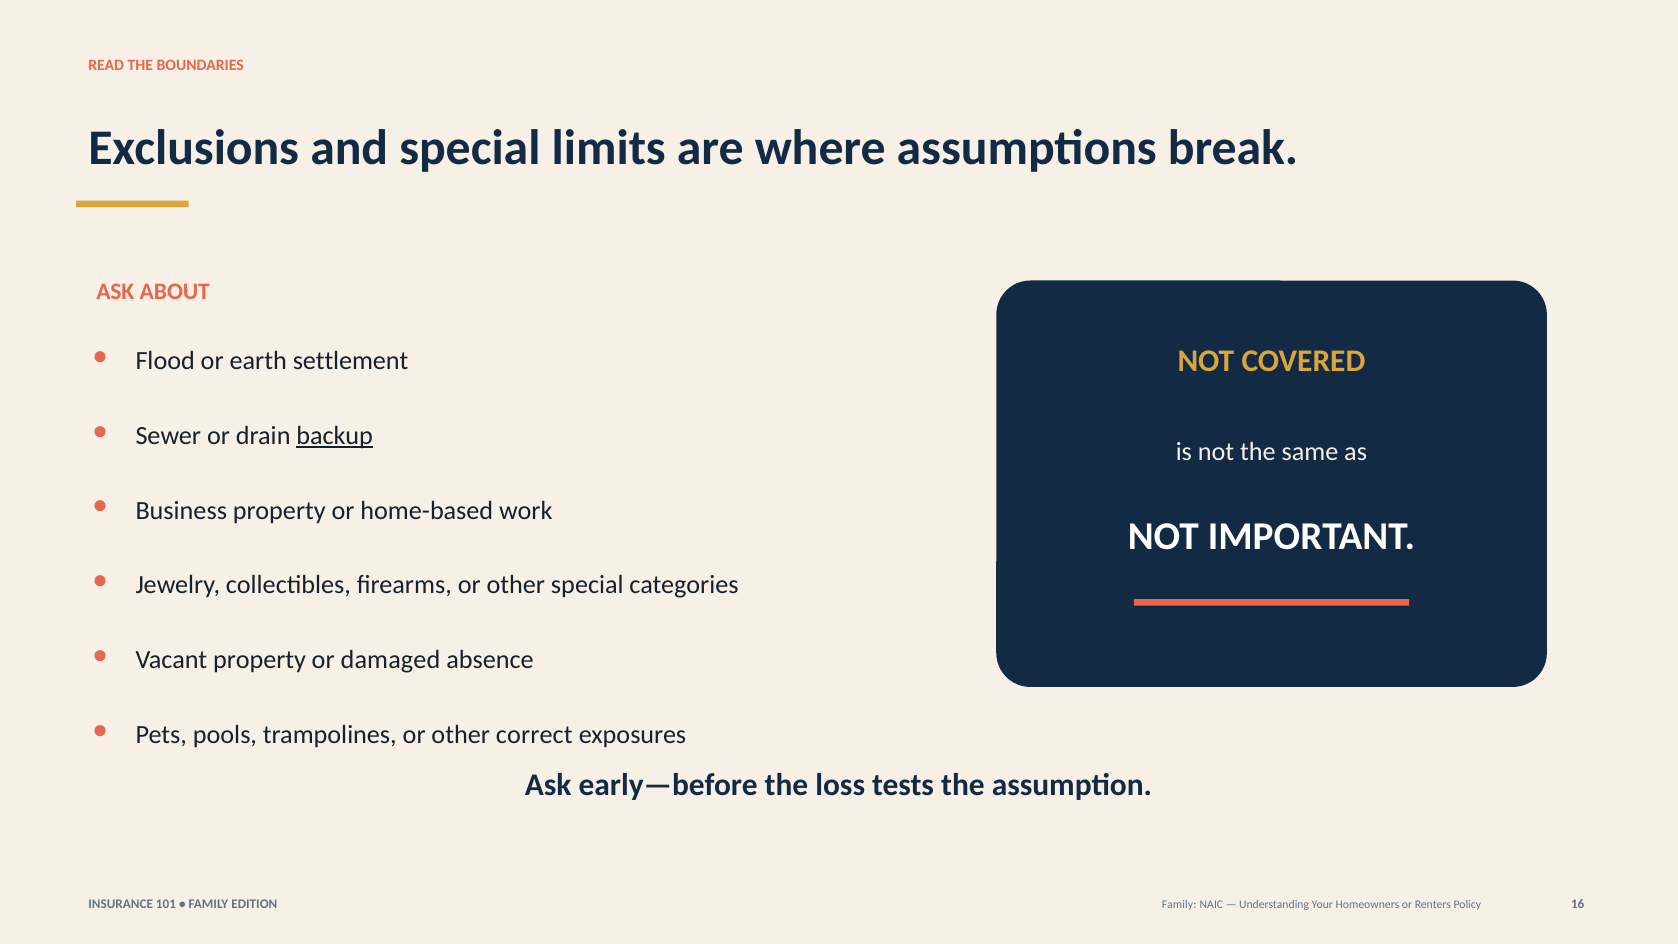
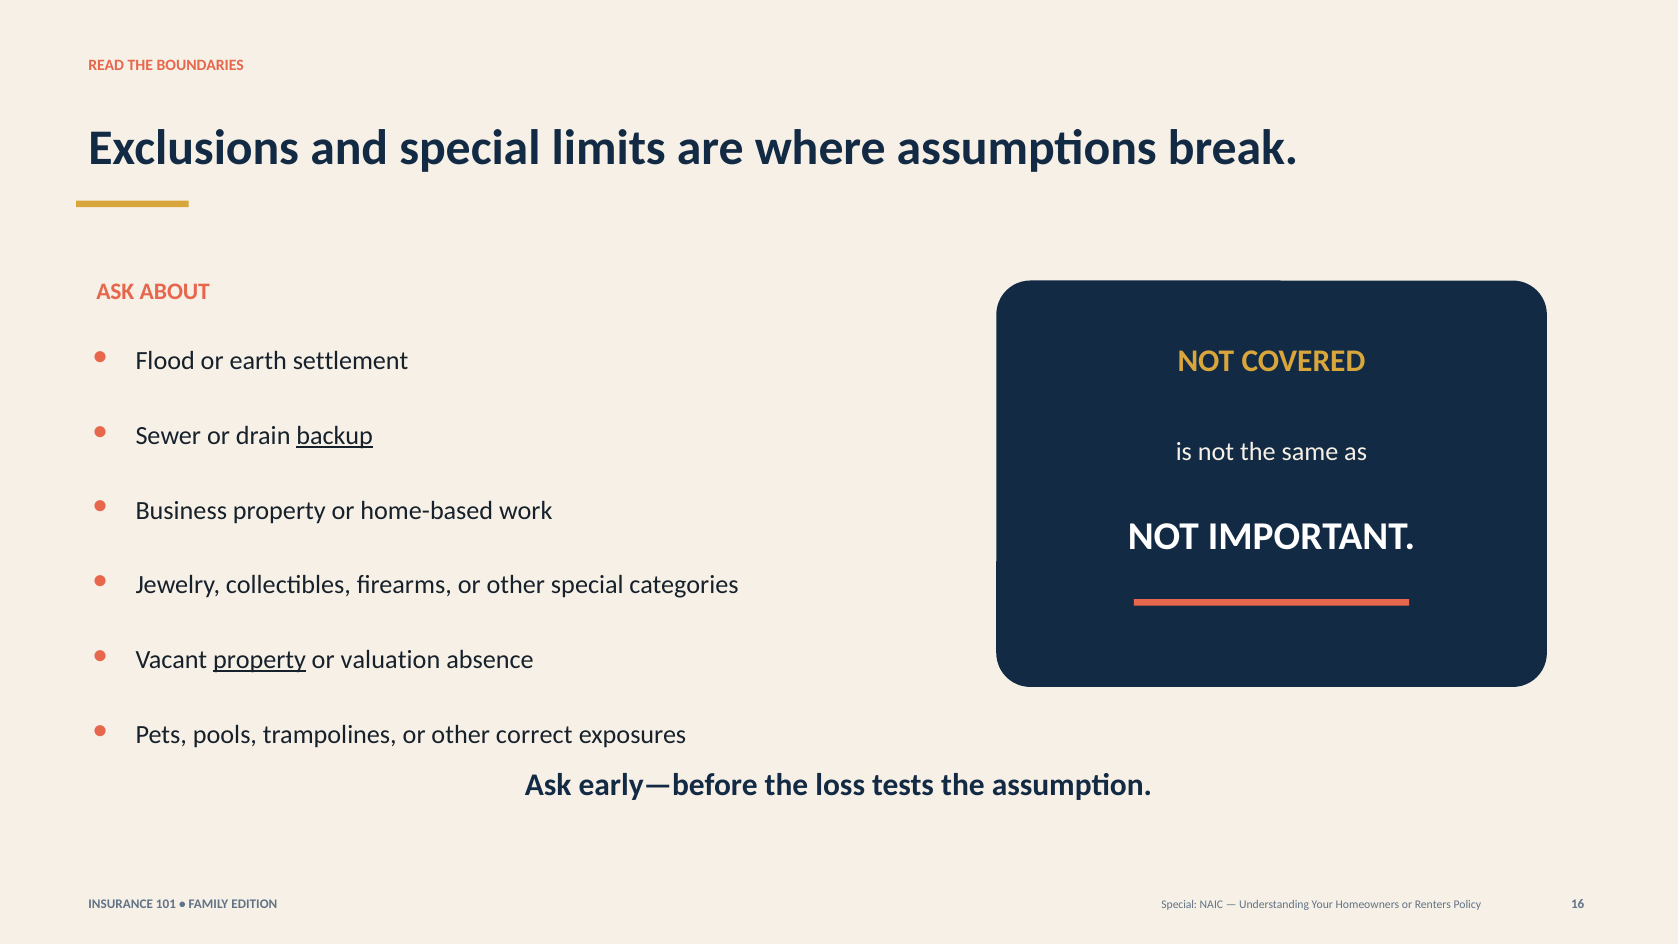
property at (259, 660) underline: none -> present
damaged: damaged -> valuation
EDITION Family: Family -> Special
